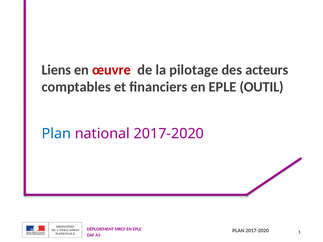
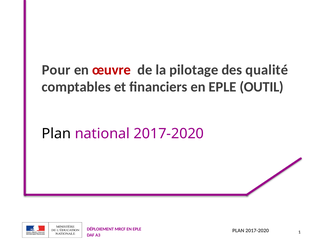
Liens: Liens -> Pour
acteurs: acteurs -> qualité
Plan at (56, 134) colour: blue -> black
